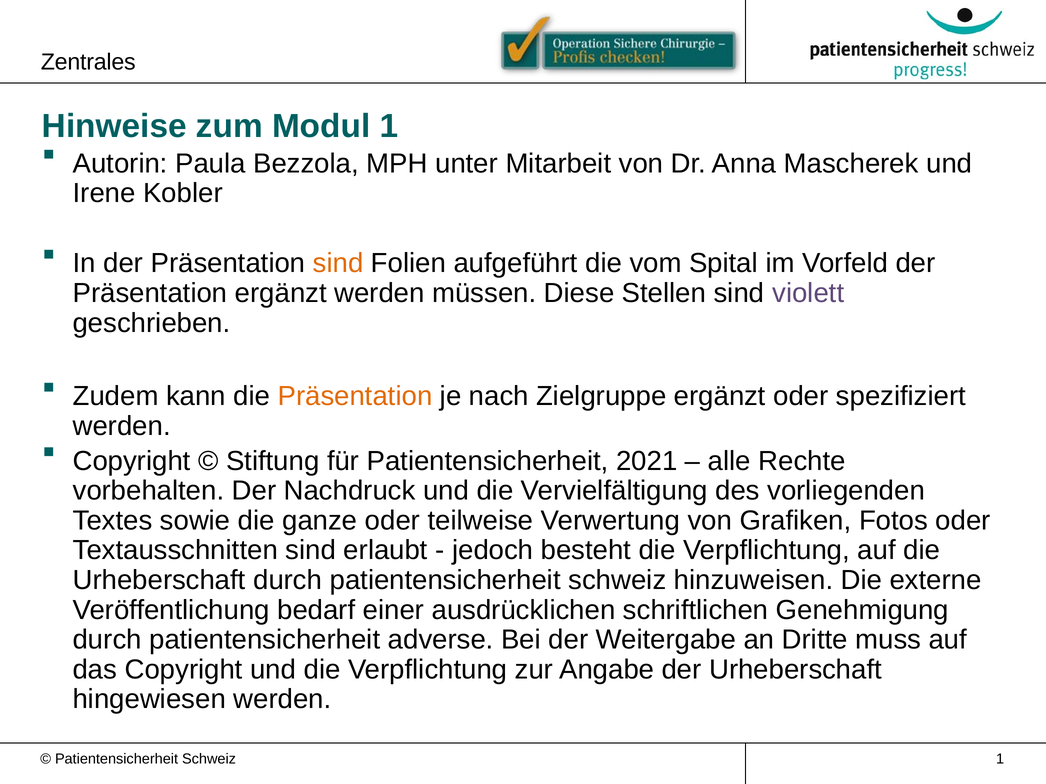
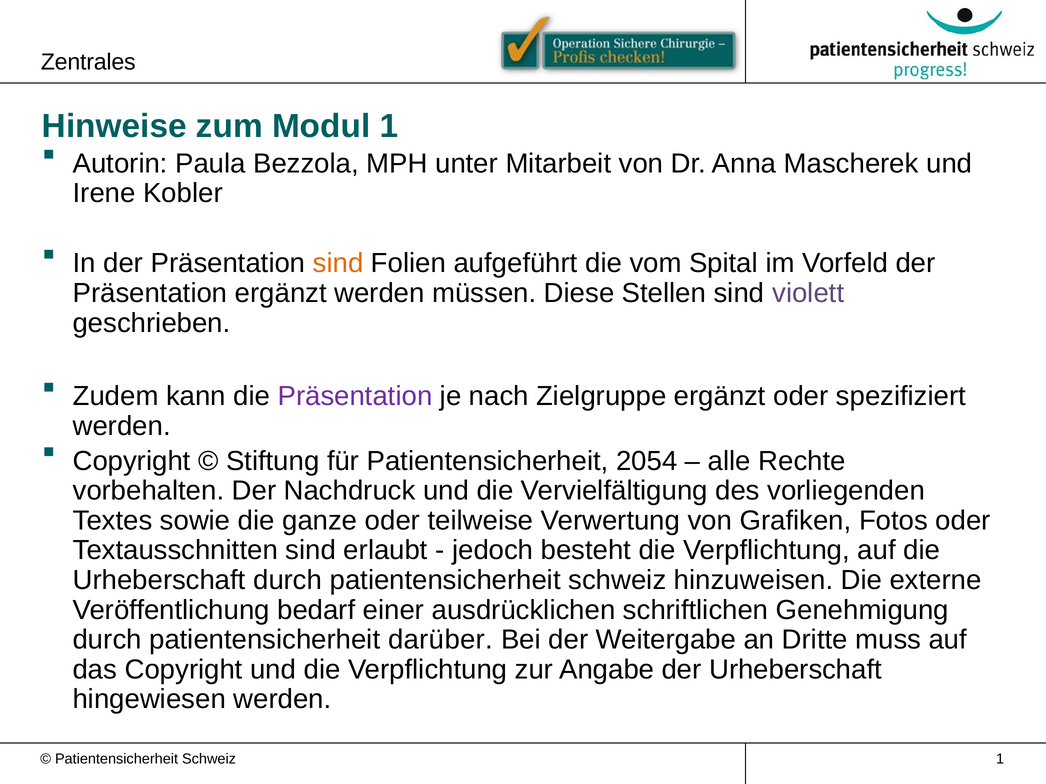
Präsentation at (355, 396) colour: orange -> purple
2021: 2021 -> 2054
adverse: adverse -> darüber
